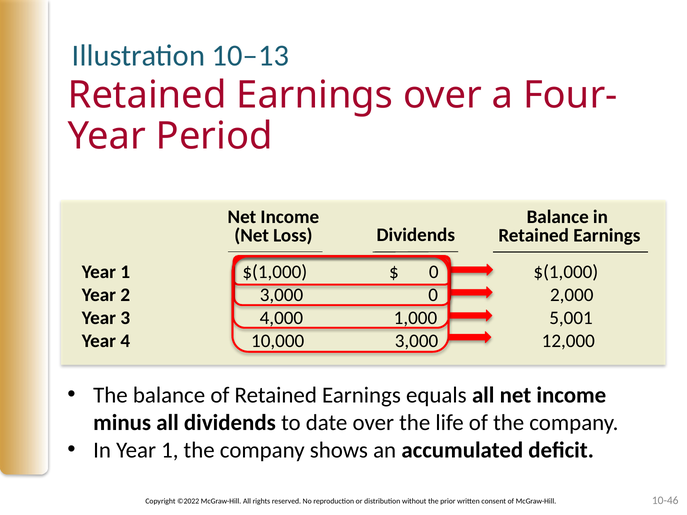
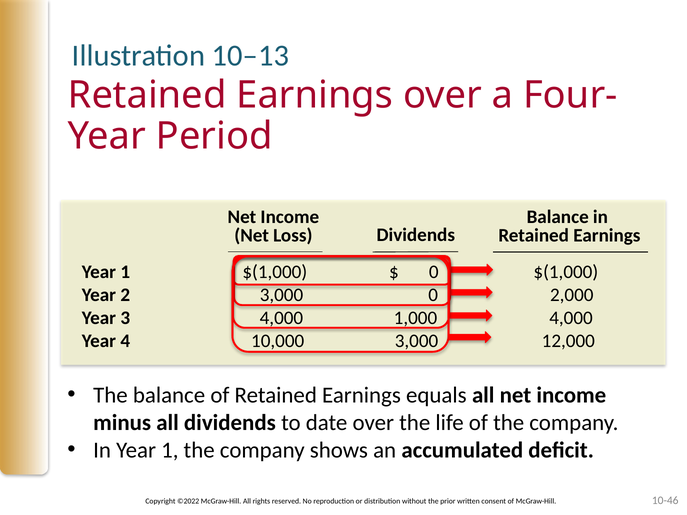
5,001 at (571, 318): 5,001 -> 4,000
